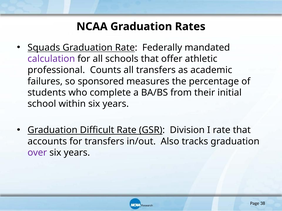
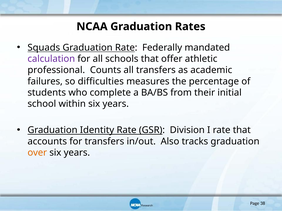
sponsored: sponsored -> difficulties
Difficult: Difficult -> Identity
over colour: purple -> orange
